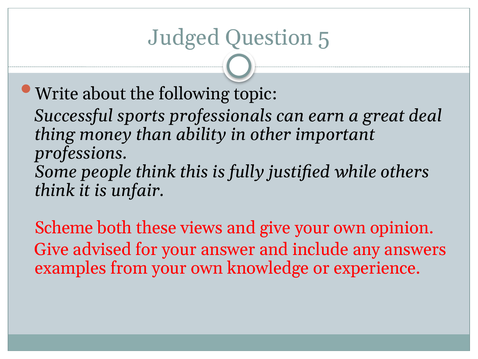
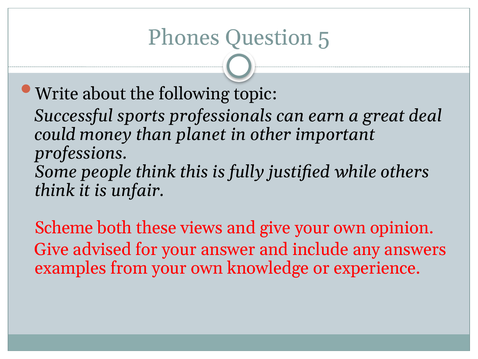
Judged: Judged -> Phones
thing: thing -> could
ability: ability -> planet
